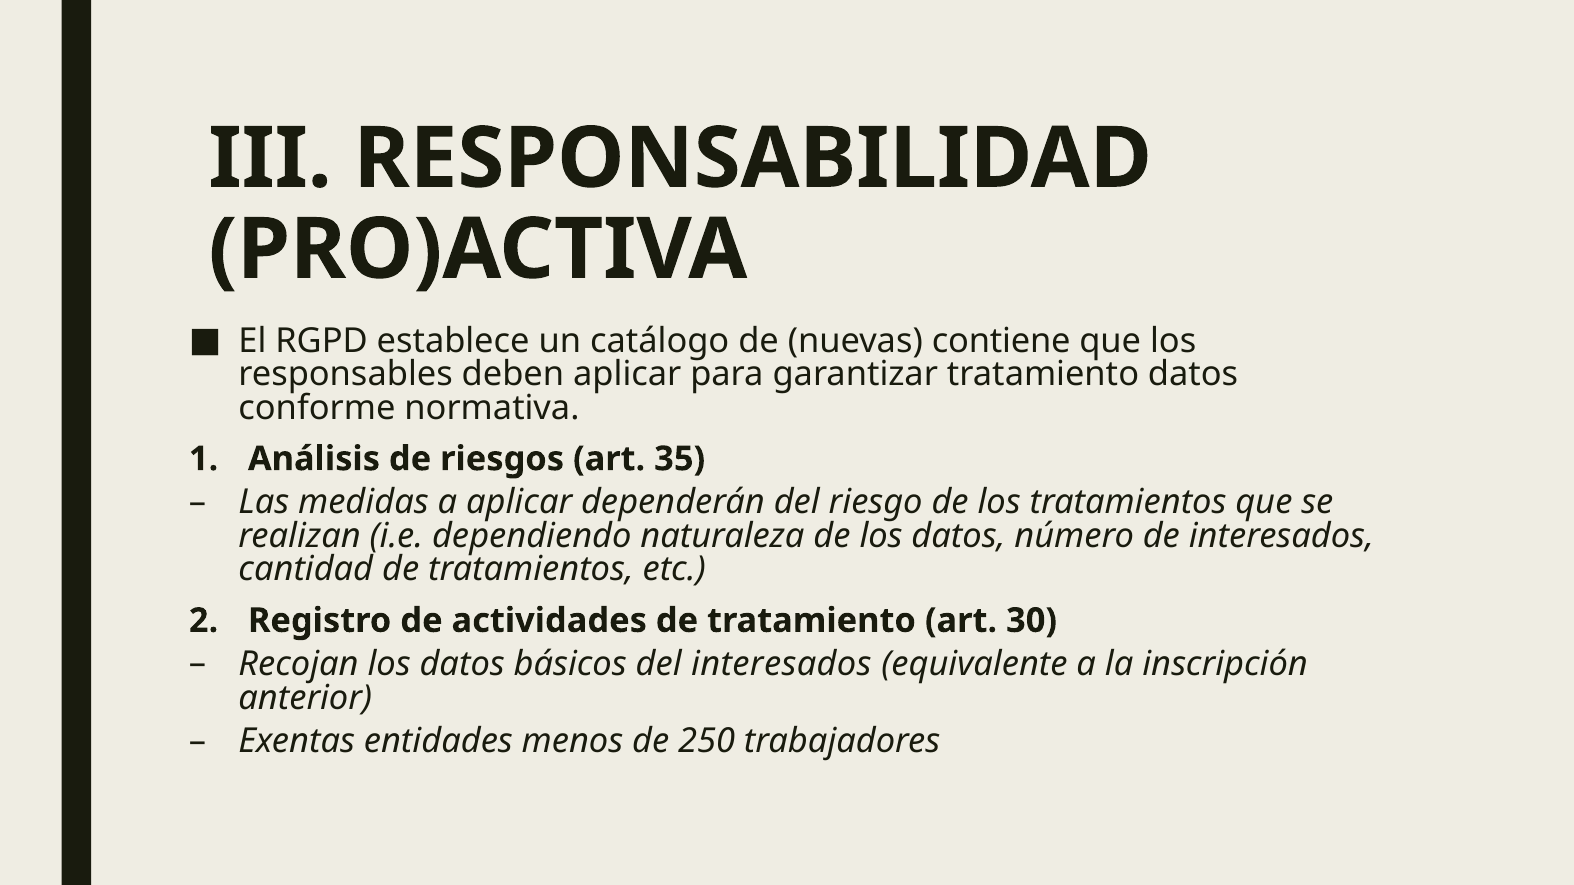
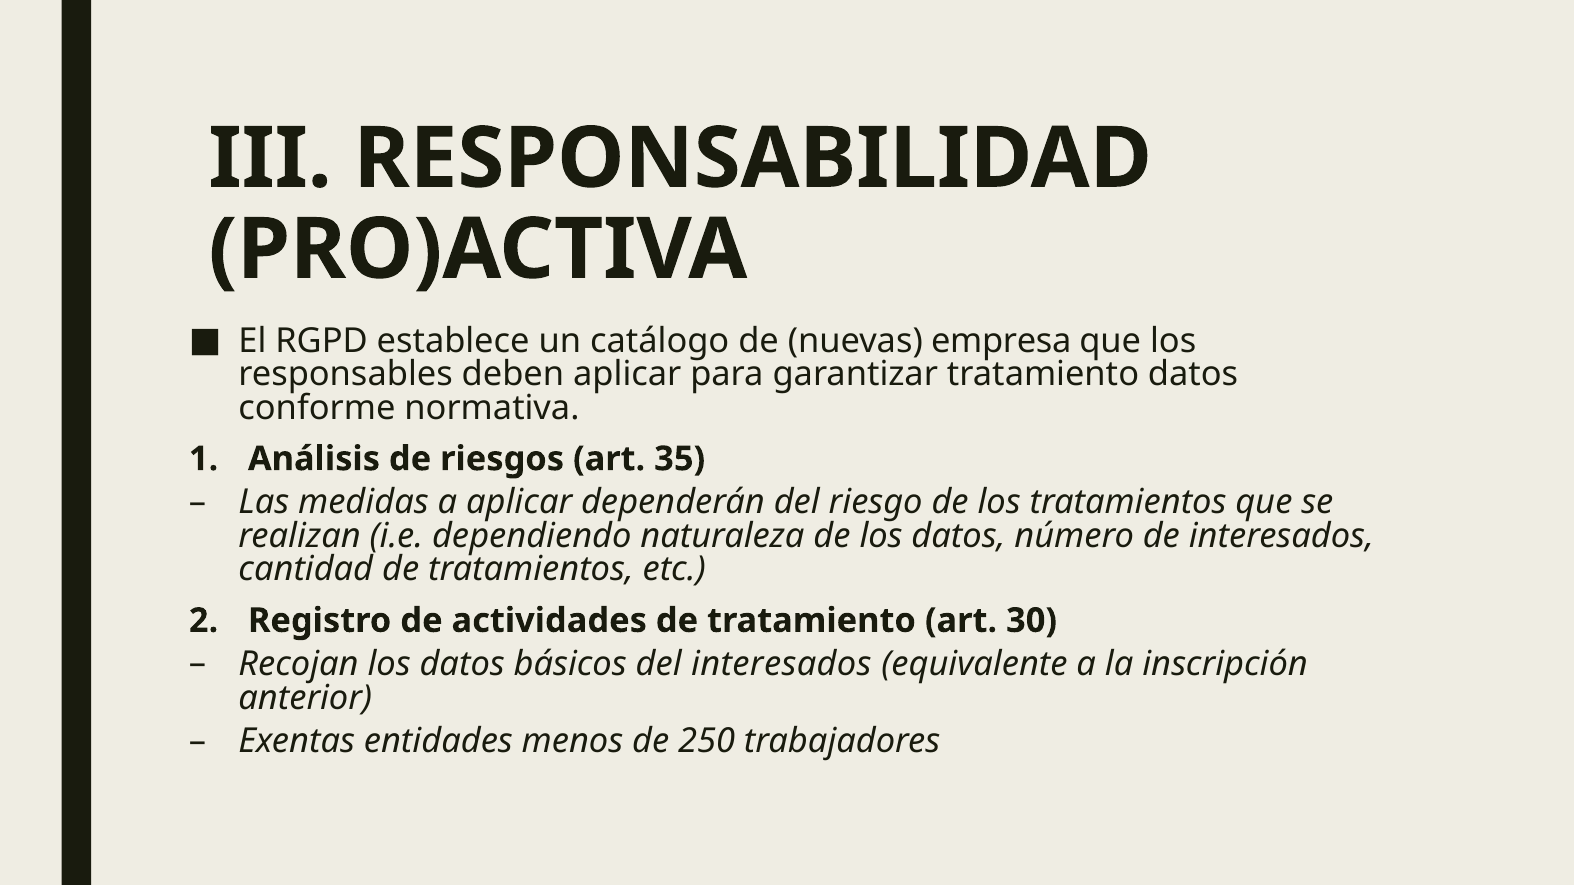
contiene: contiene -> empresa
